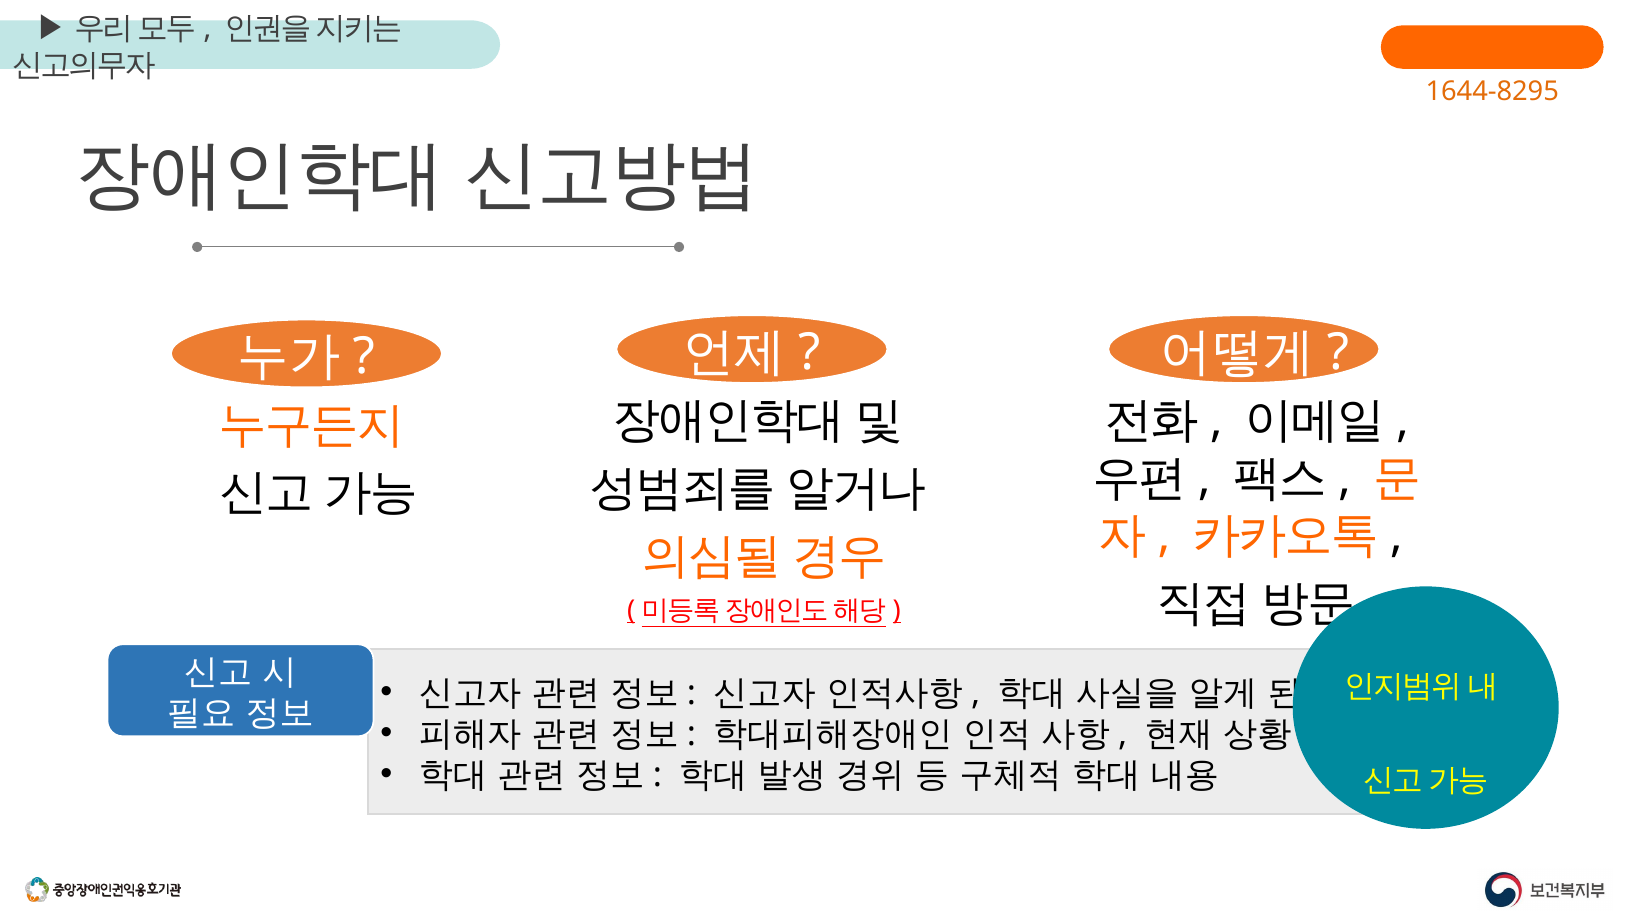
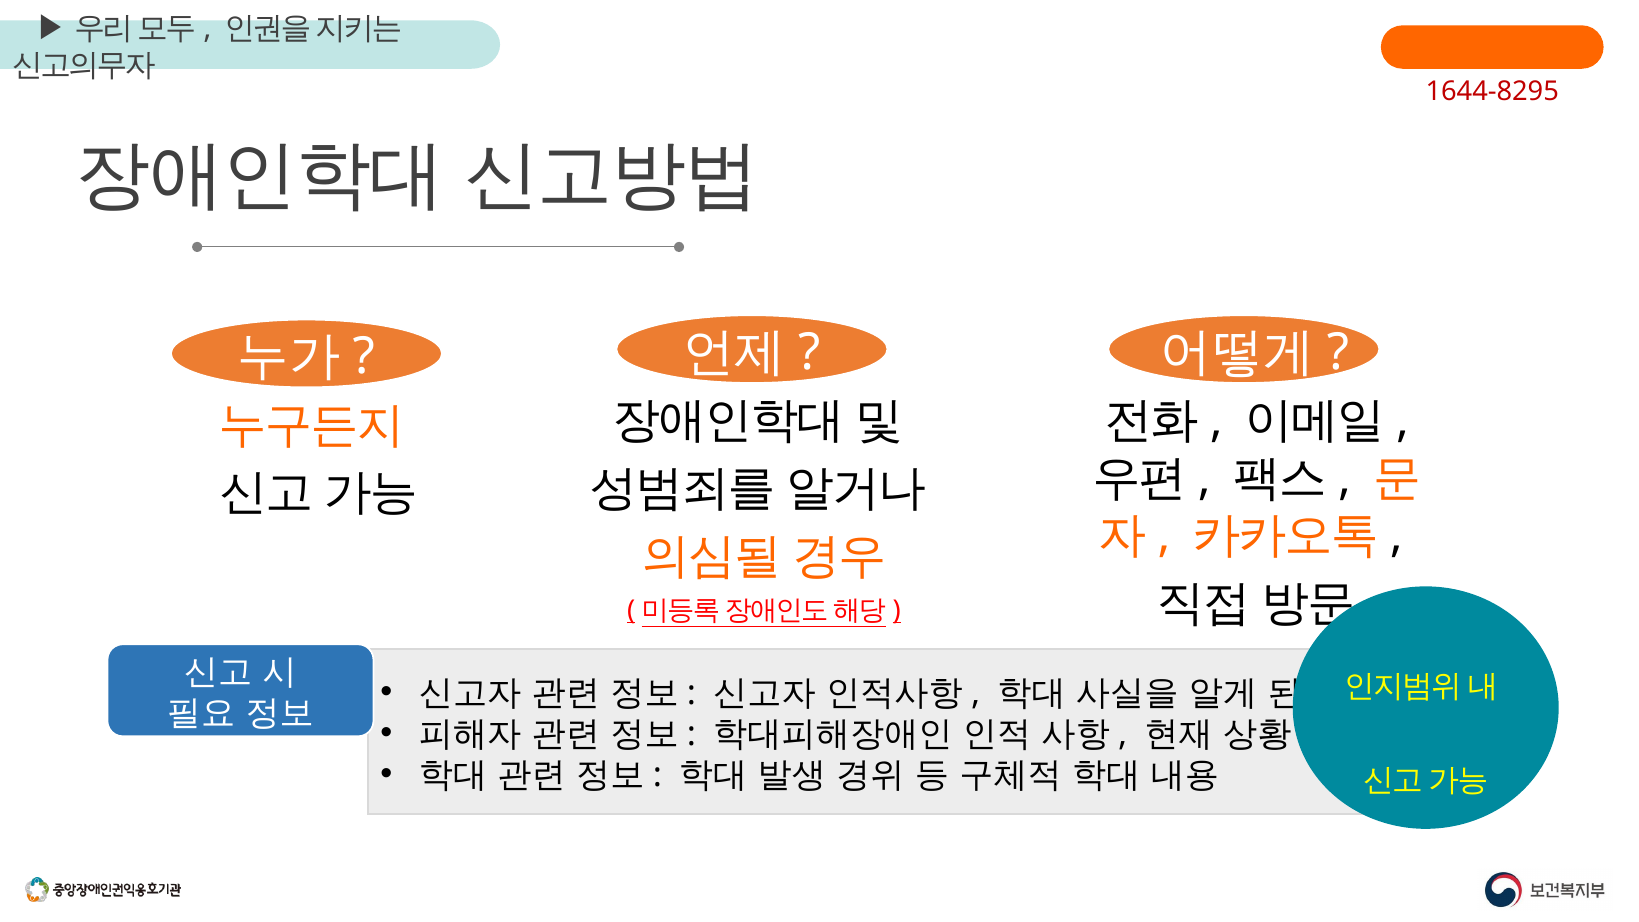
1644-8295 colour: orange -> red
